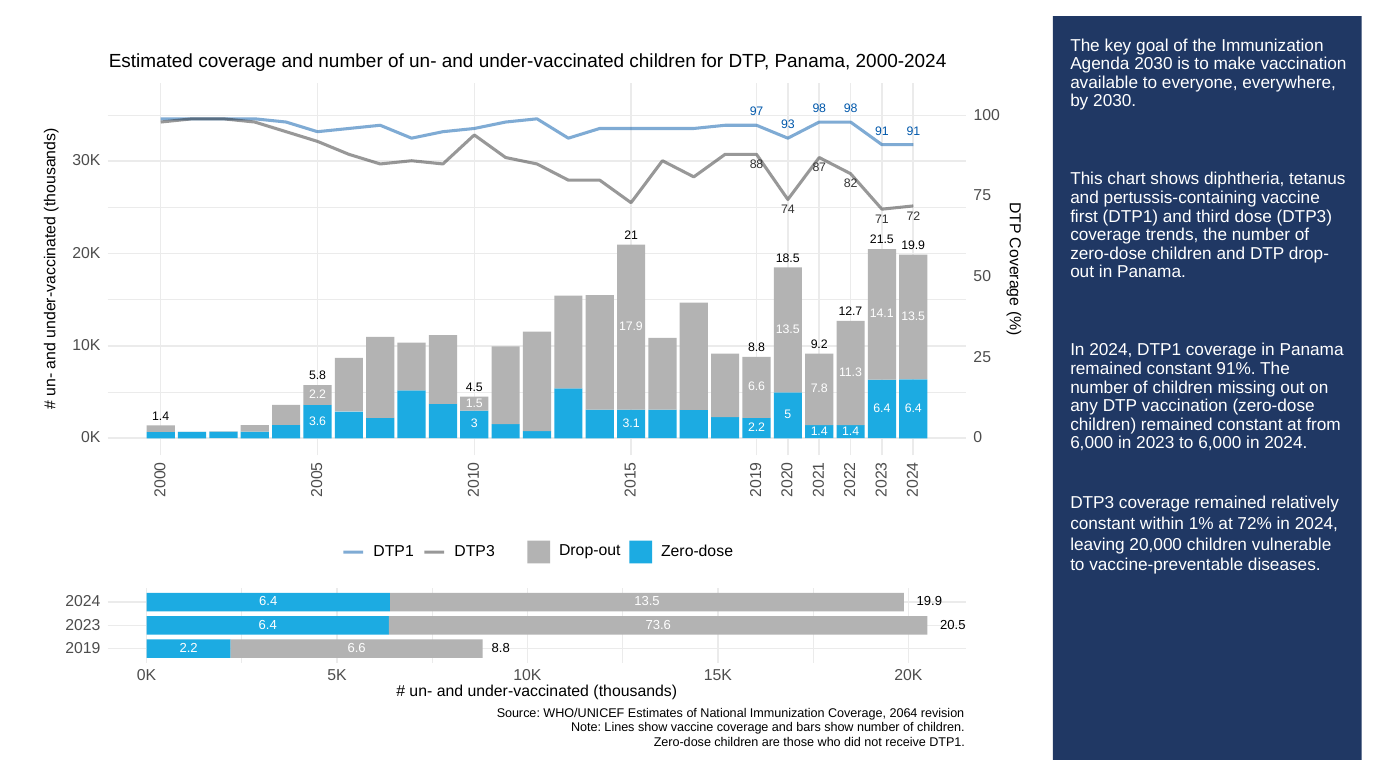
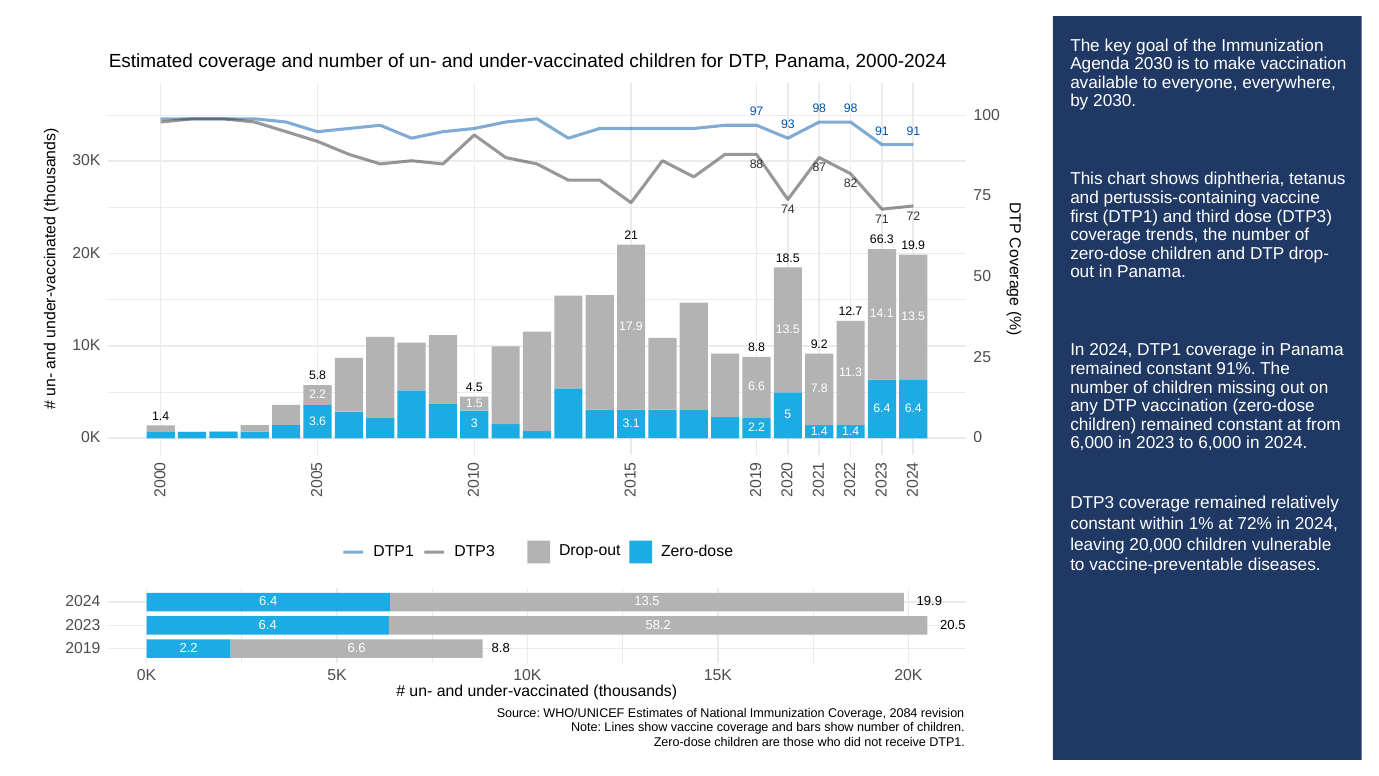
21.5: 21.5 -> 66.3
73.6: 73.6 -> 58.2
2064: 2064 -> 2084
